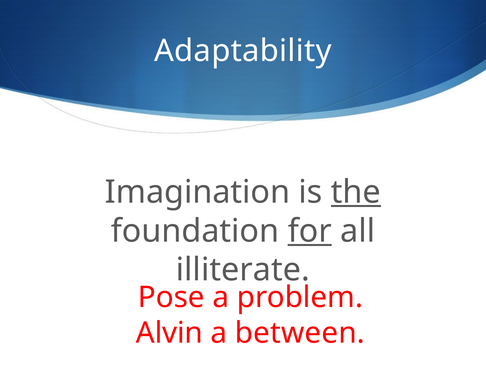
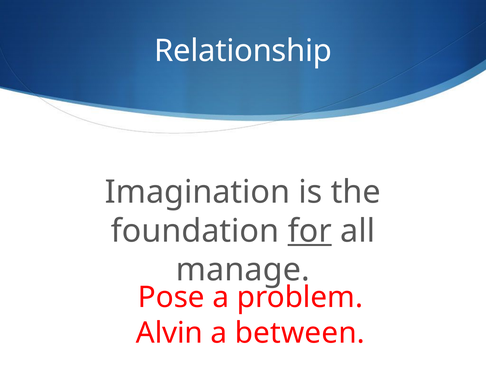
Adaptability: Adaptability -> Relationship
the underline: present -> none
illiterate: illiterate -> manage
